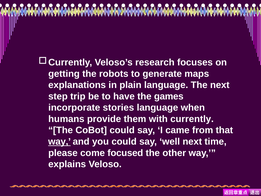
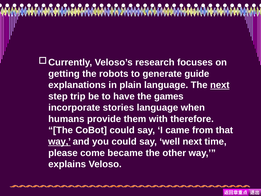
maps: maps -> guide
next at (220, 85) underline: none -> present
currently: currently -> therefore
focused: focused -> became
